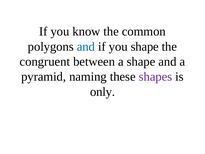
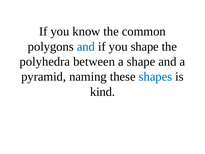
congruent: congruent -> polyhedra
shapes colour: purple -> blue
only: only -> kind
